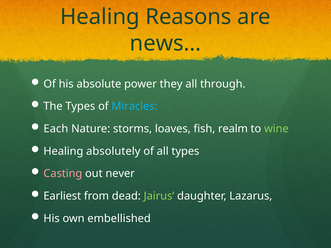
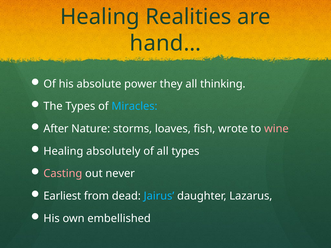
Reasons: Reasons -> Realities
news…: news… -> hand…
through: through -> thinking
Each: Each -> After
realm: realm -> wrote
wine colour: light green -> pink
Jairus colour: light green -> light blue
